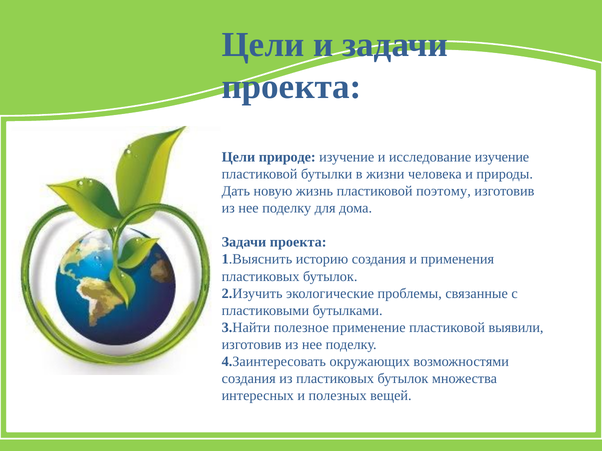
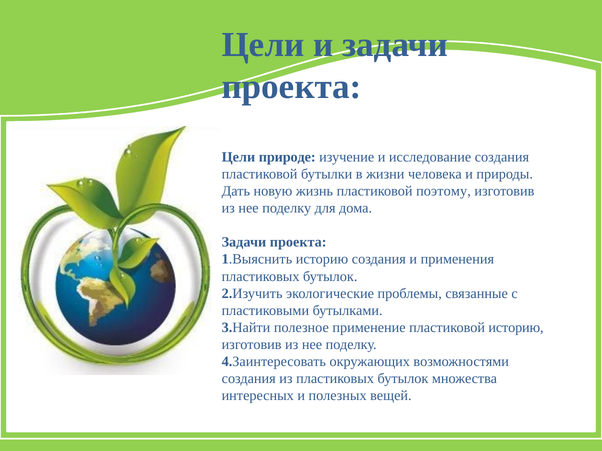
исследование изучение: изучение -> создания
пластиковой выявили: выявили -> историю
